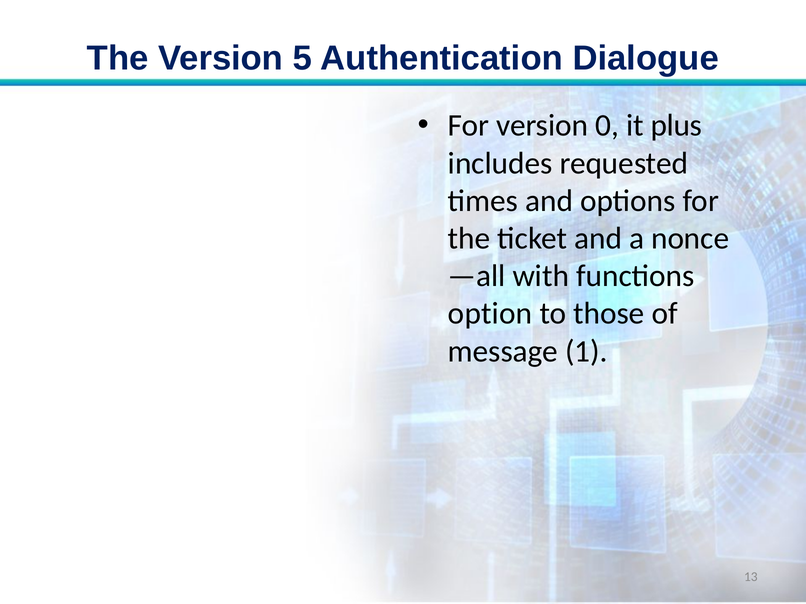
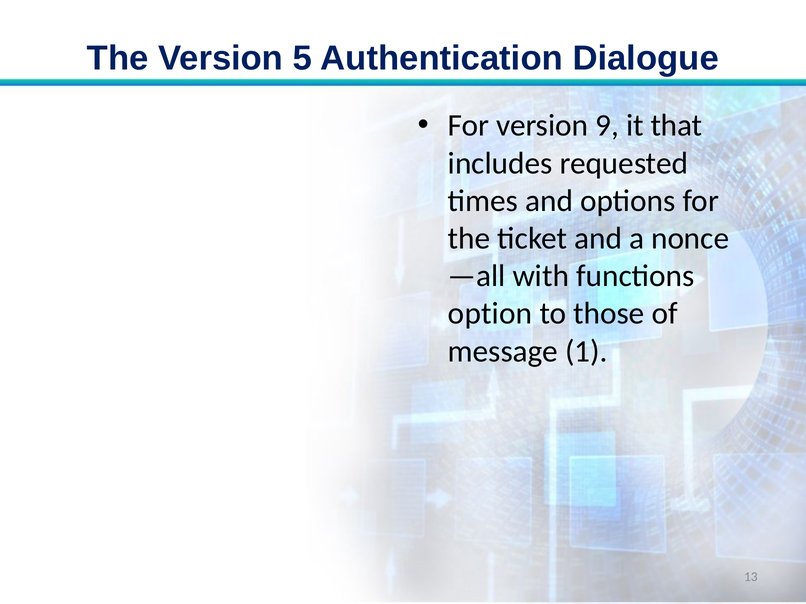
0: 0 -> 9
plus: plus -> that
